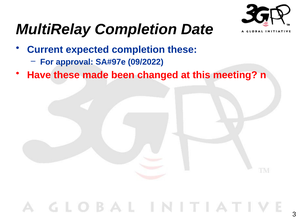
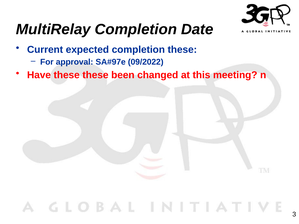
these made: made -> these
